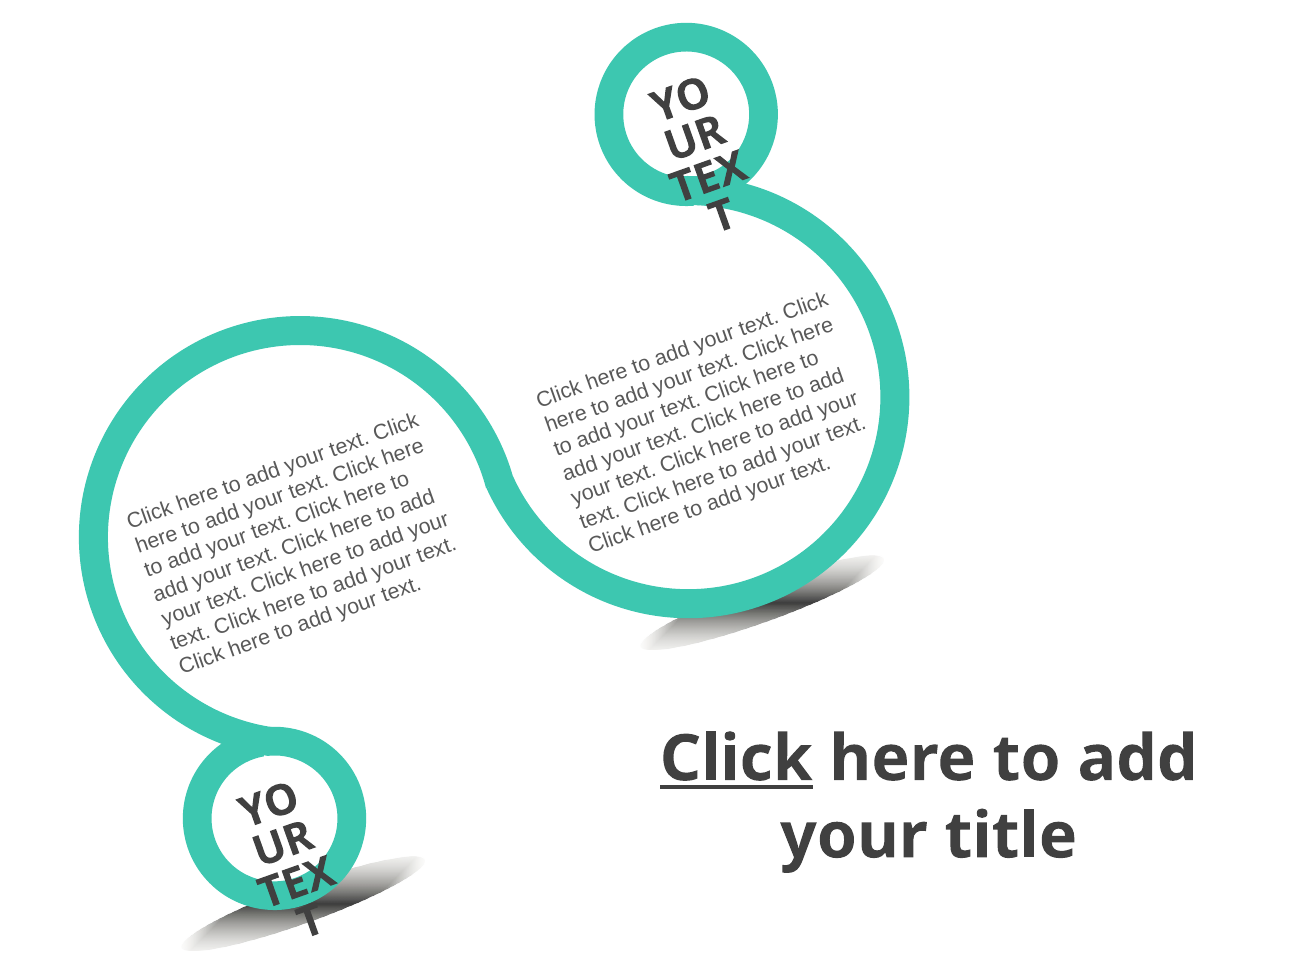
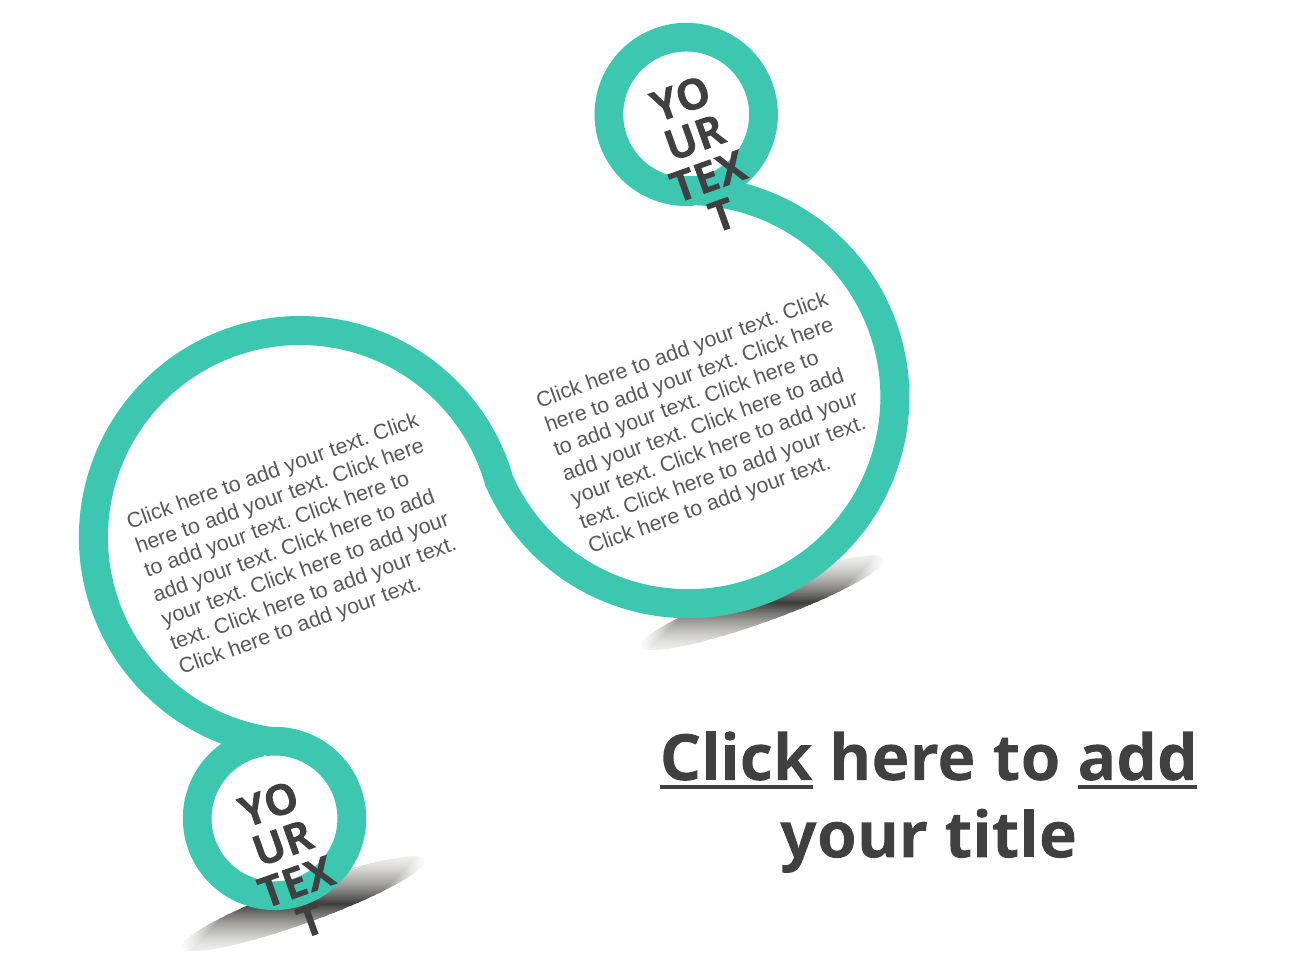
add underline: none -> present
